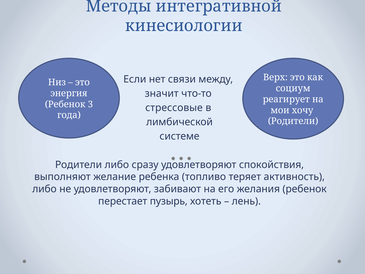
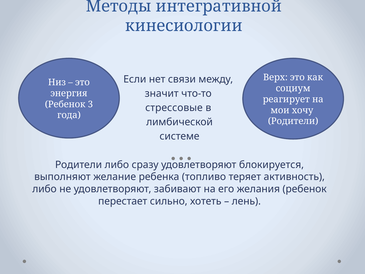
спокойствия: спокойствия -> блокируется
пузырь: пузырь -> сильно
